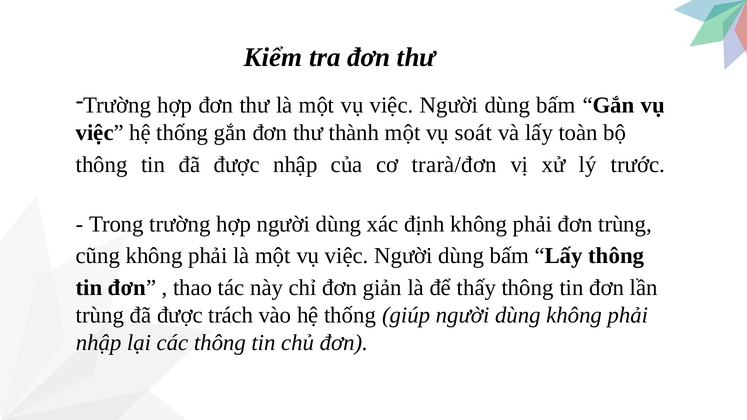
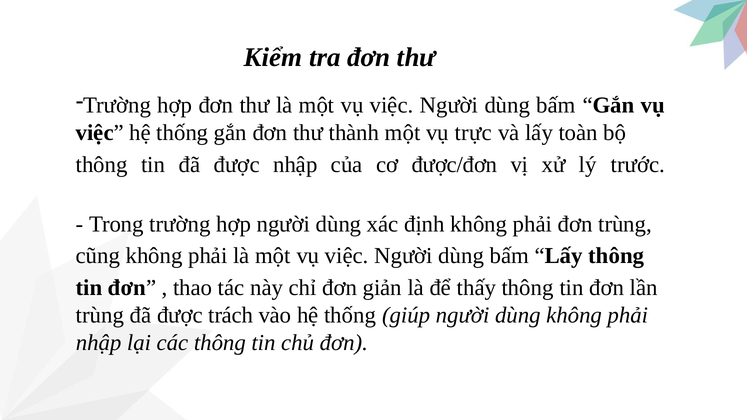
soát: soát -> trực
trarà/đơn: trarà/đơn -> được/đơn
